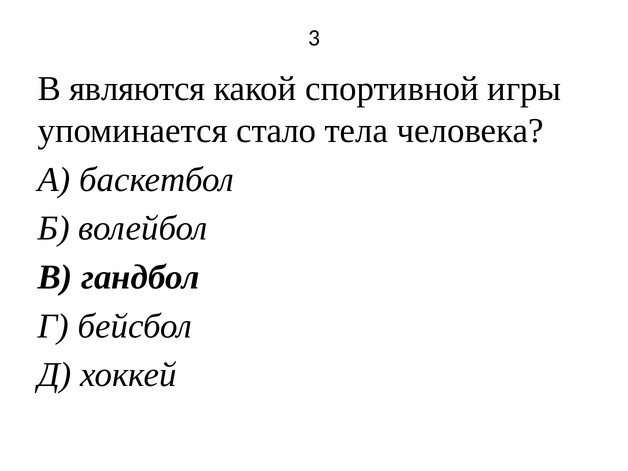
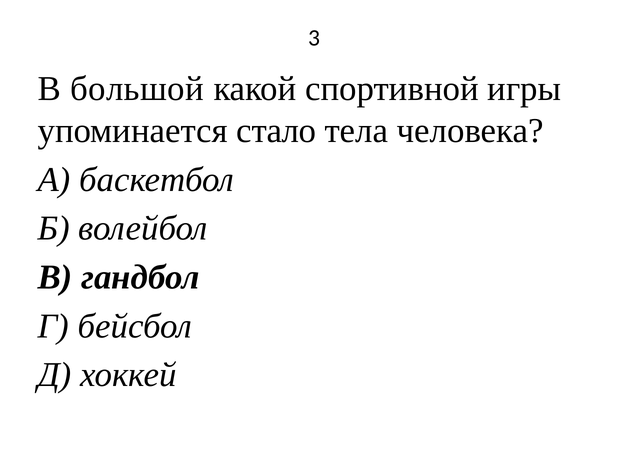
являются: являются -> большой
